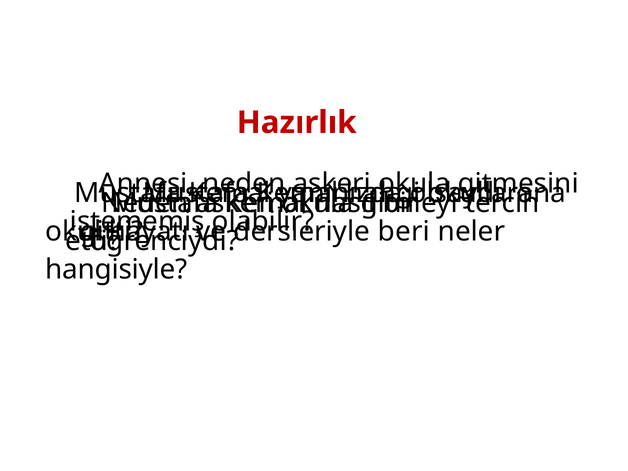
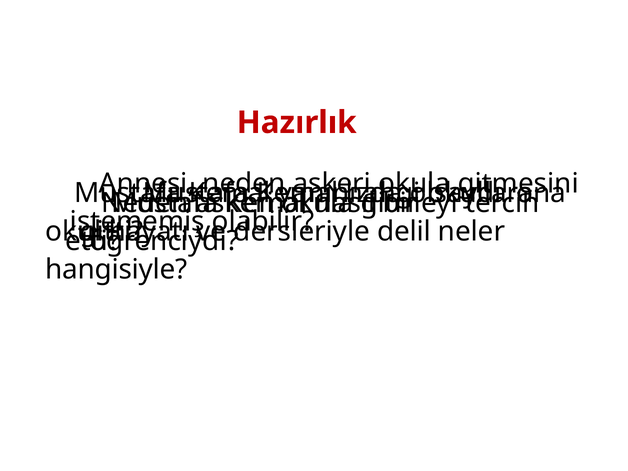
beri: beri -> delil
